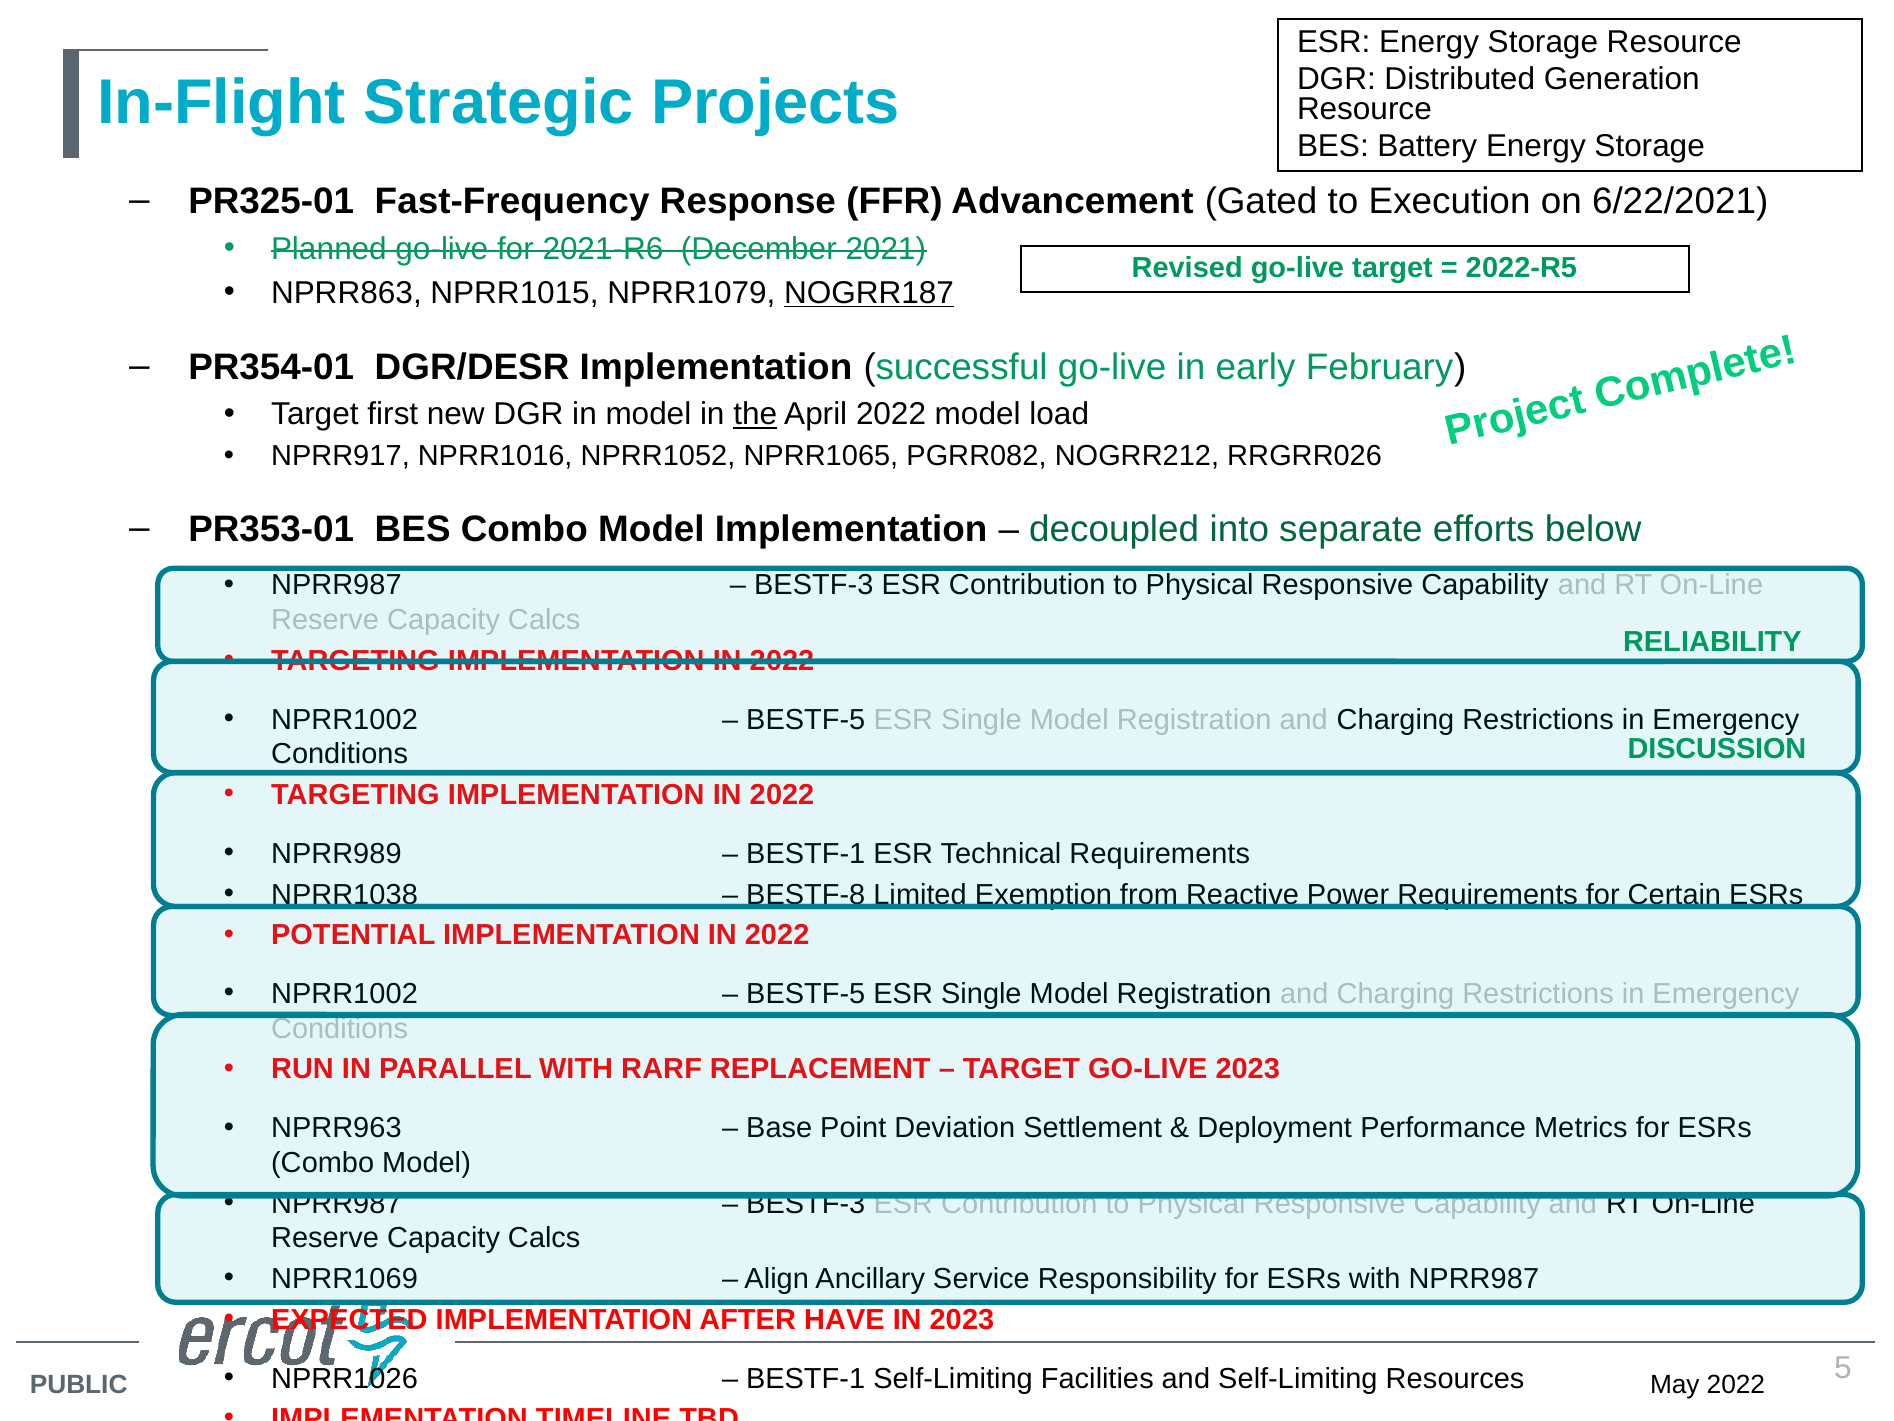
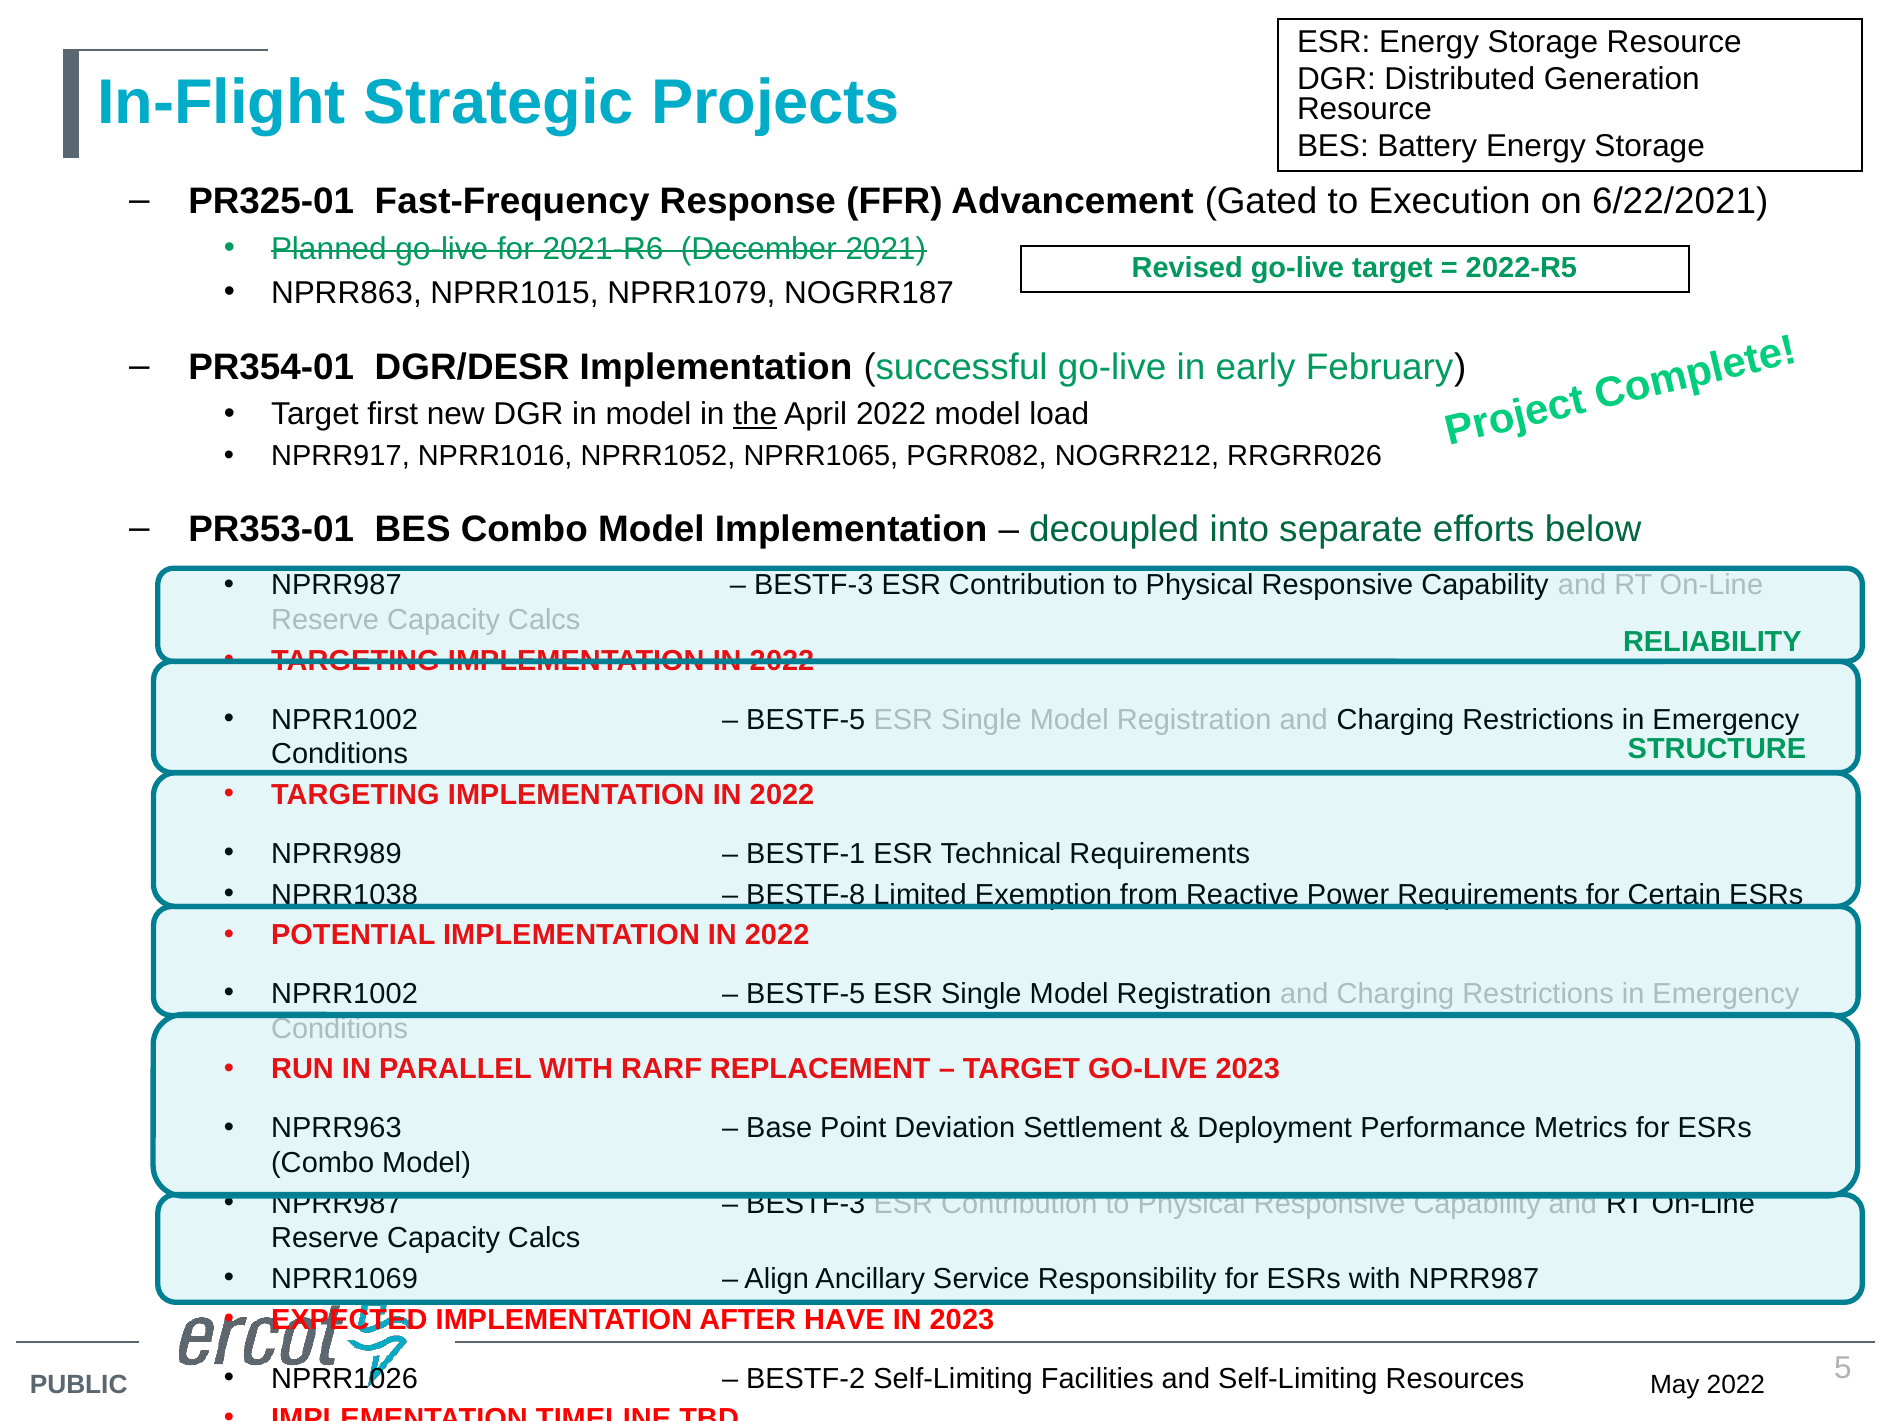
NOGRR187 underline: present -> none
DISCUSSION: DISCUSSION -> STRUCTURE
BESTF-1 at (806, 1378): BESTF-1 -> BESTF-2
